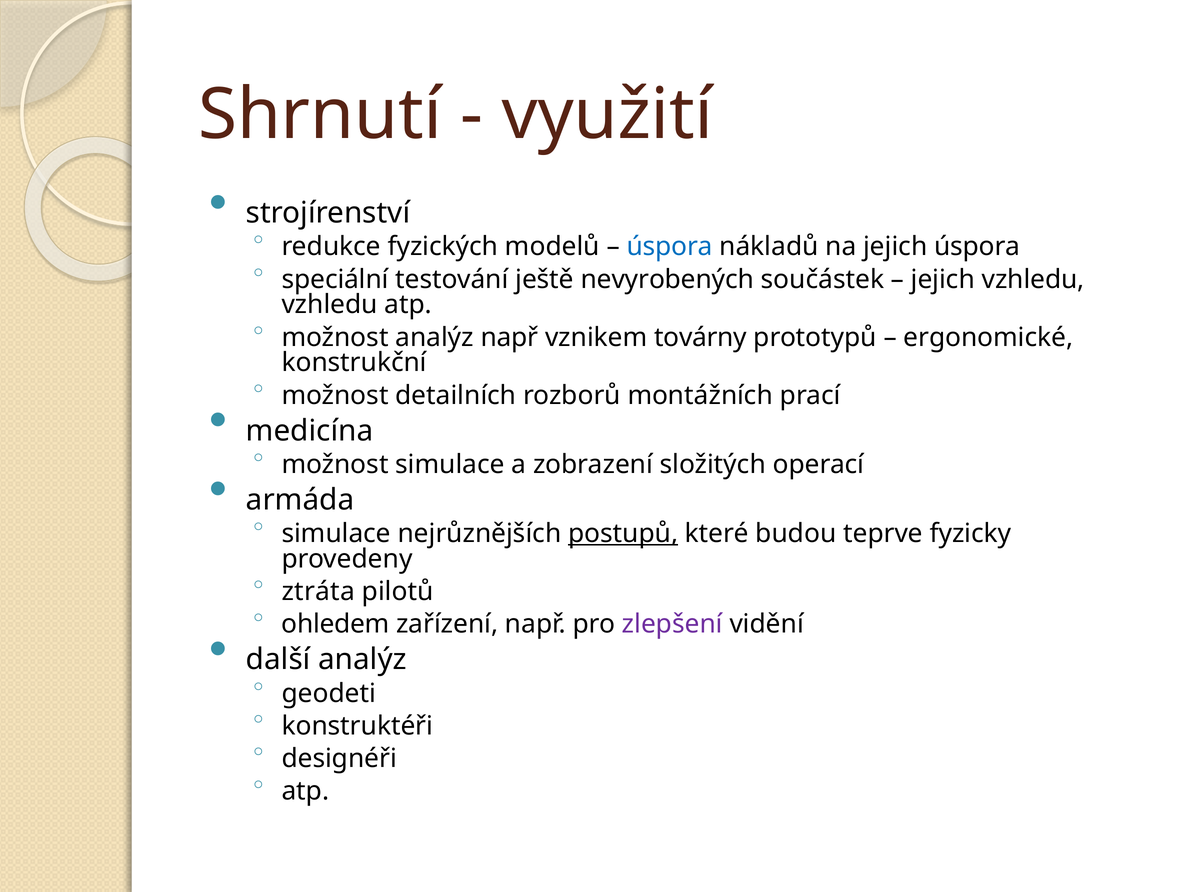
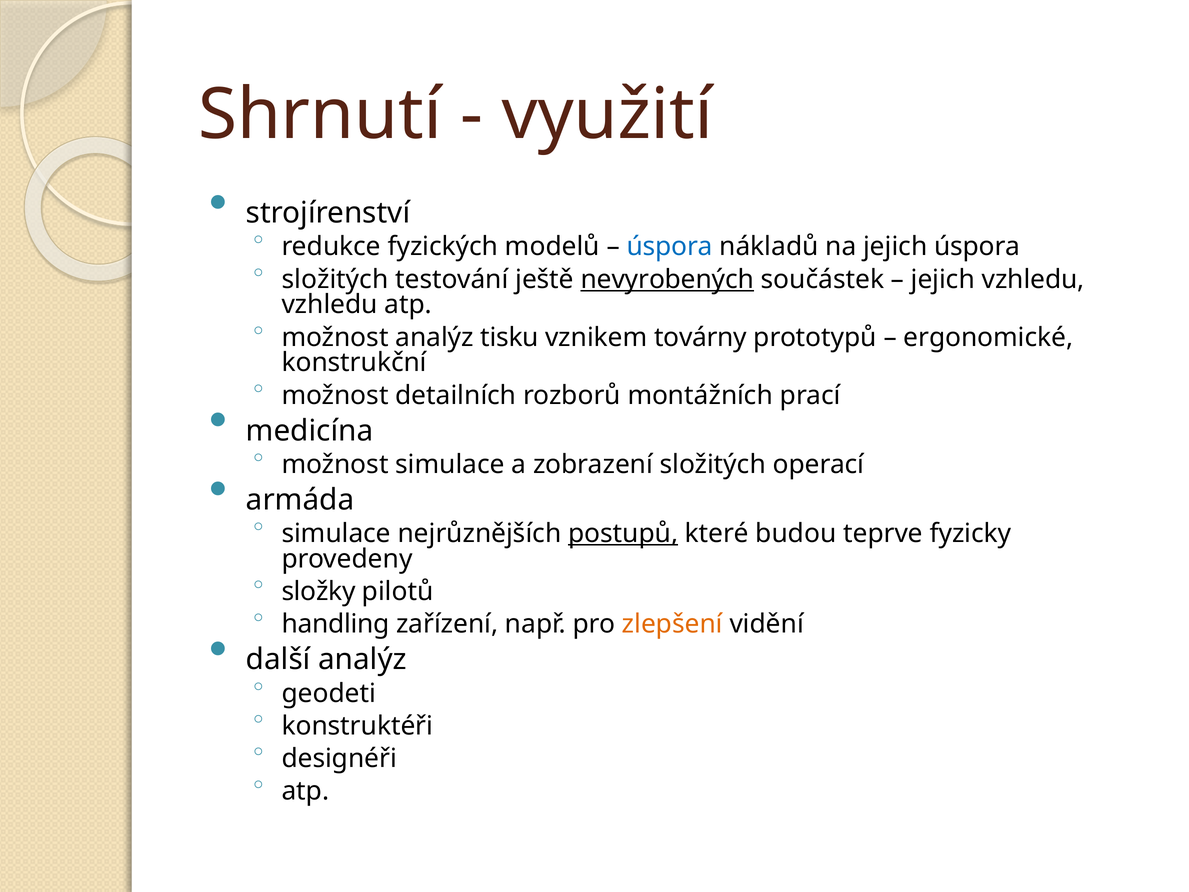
speciální at (335, 279): speciální -> složitých
nevyrobených underline: none -> present
analýz např: např -> tisku
ztráta: ztráta -> složky
ohledem: ohledem -> handling
zlepšení colour: purple -> orange
